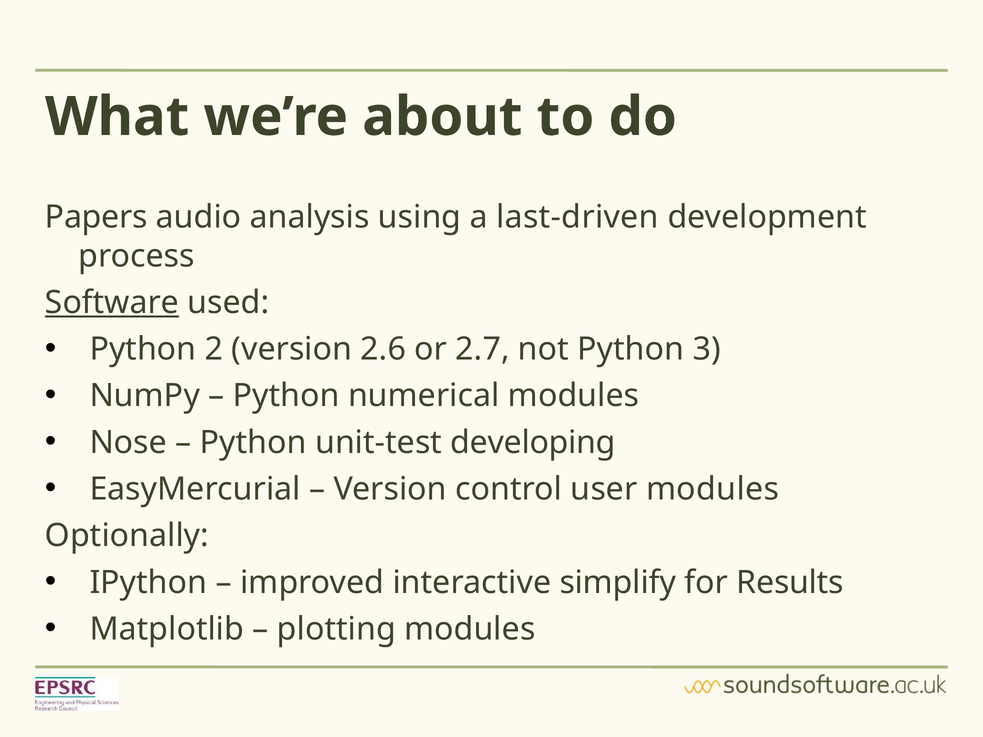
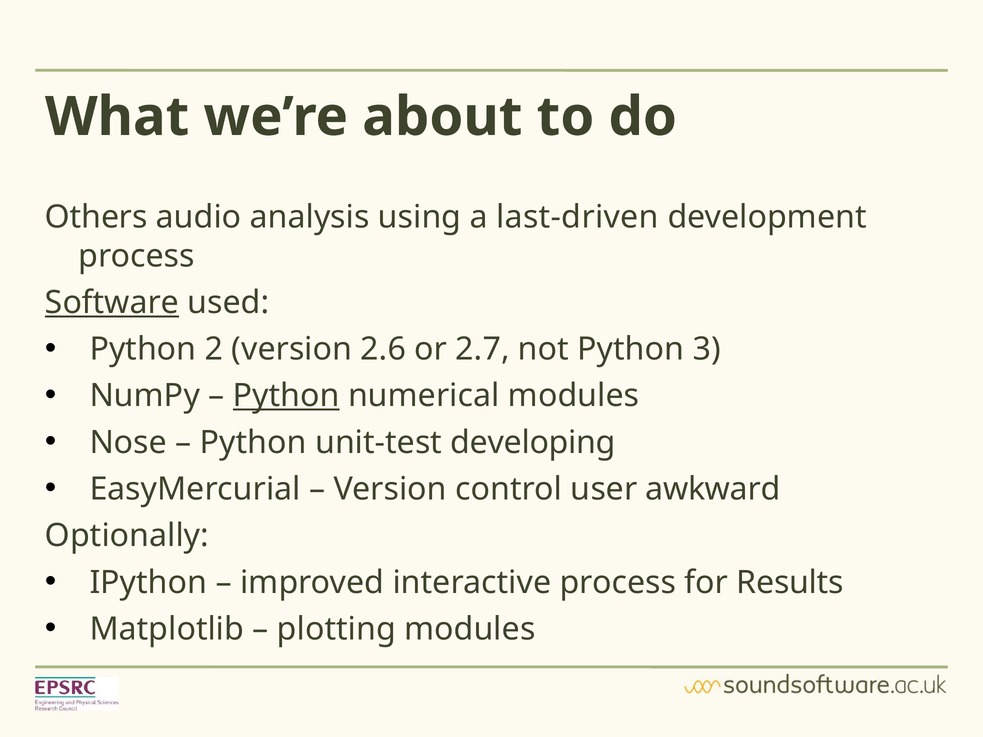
Papers: Papers -> Others
Python at (286, 396) underline: none -> present
user modules: modules -> awkward
interactive simplify: simplify -> process
